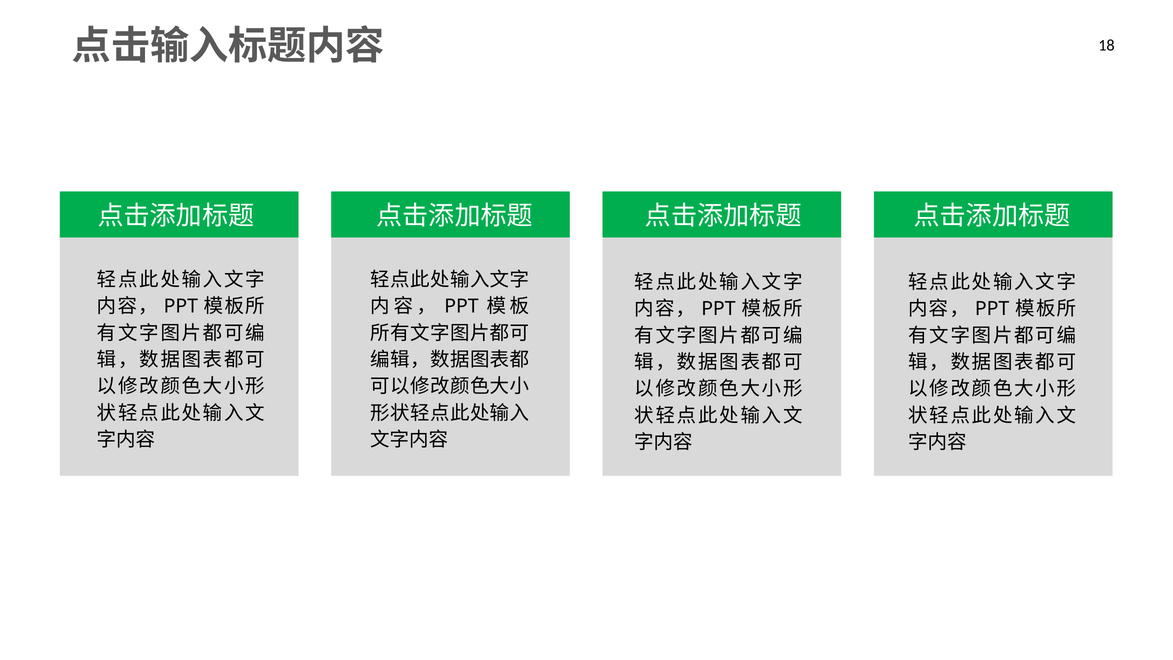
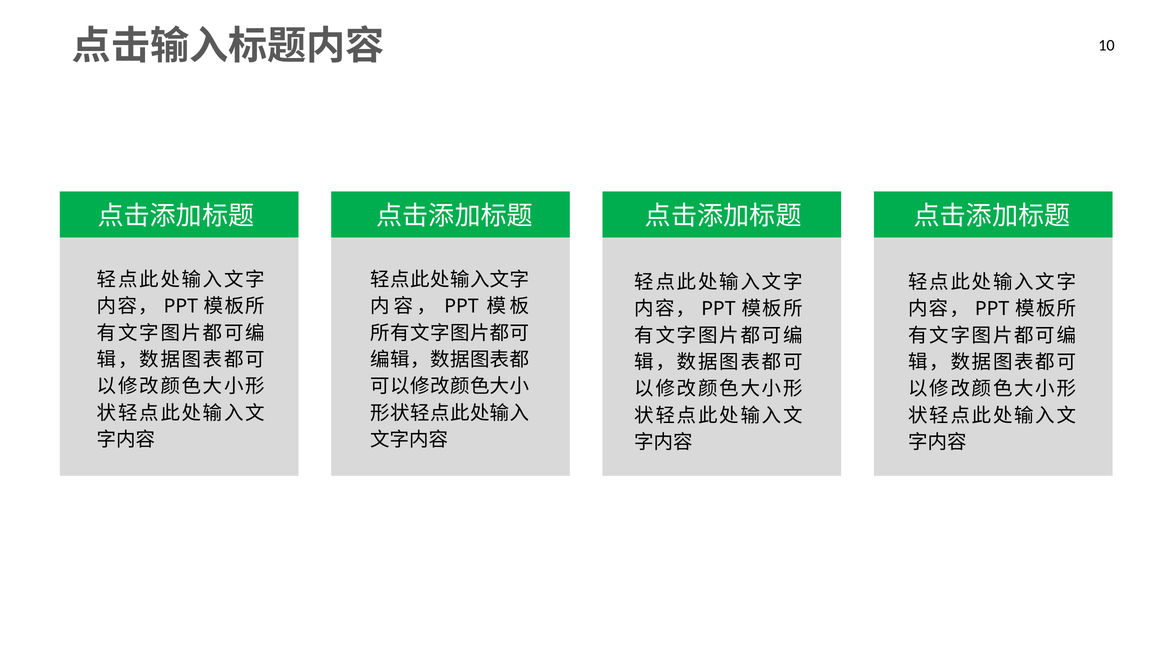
18: 18 -> 10
